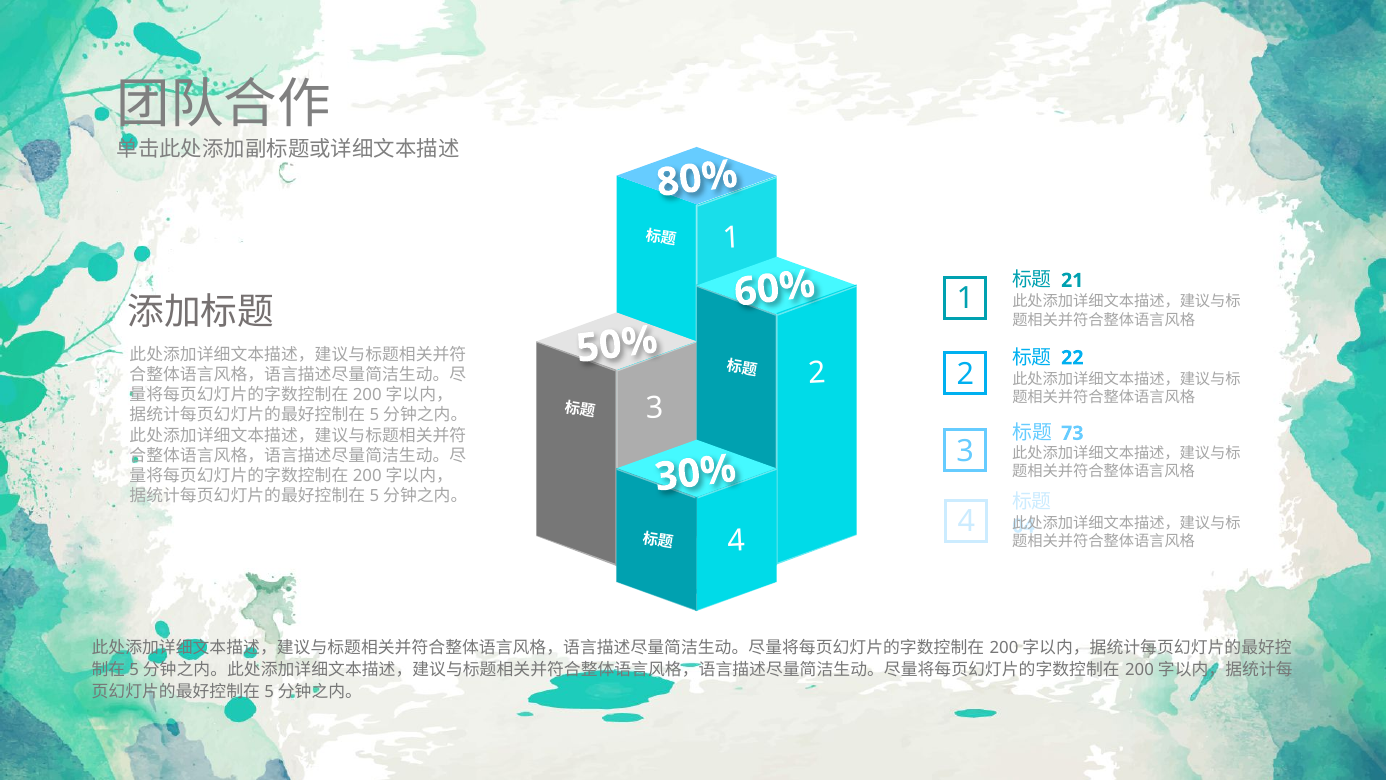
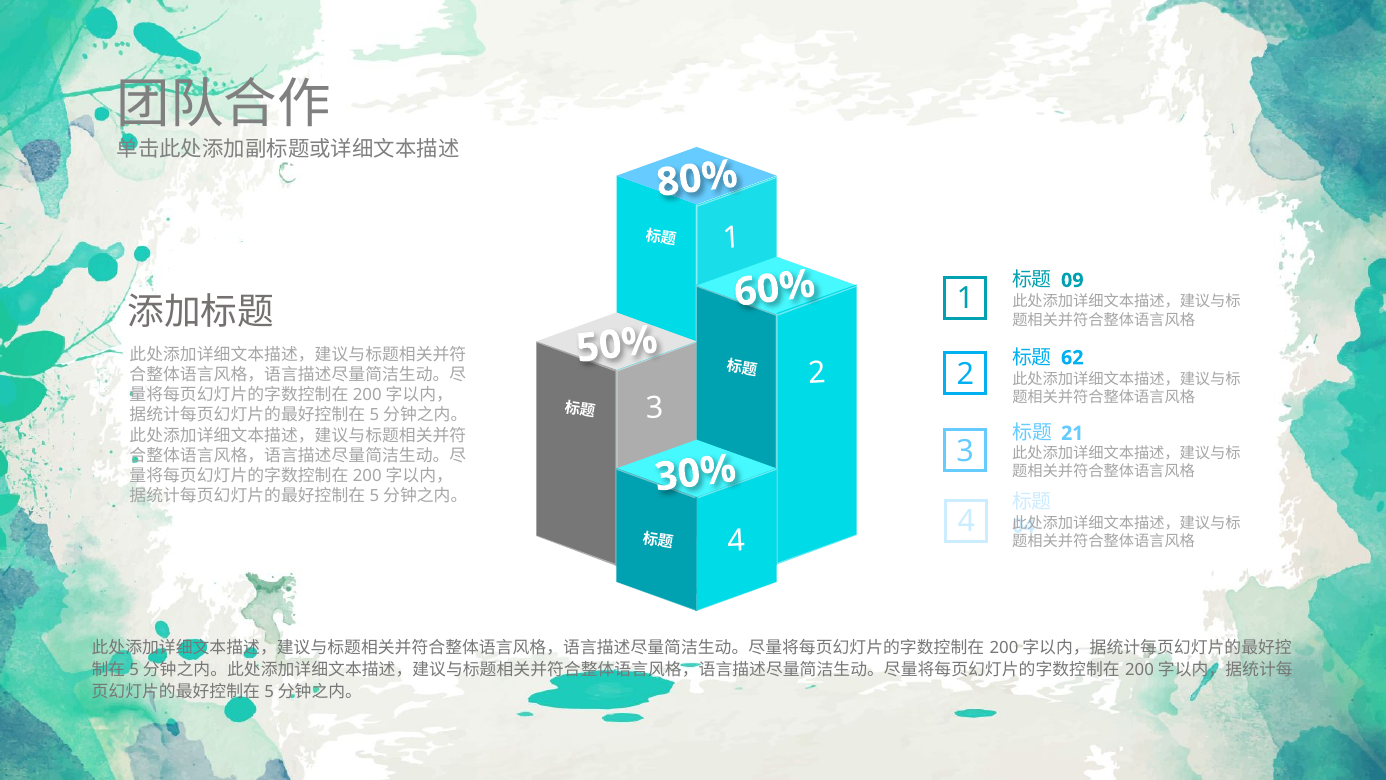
21: 21 -> 09
22: 22 -> 62
73: 73 -> 21
